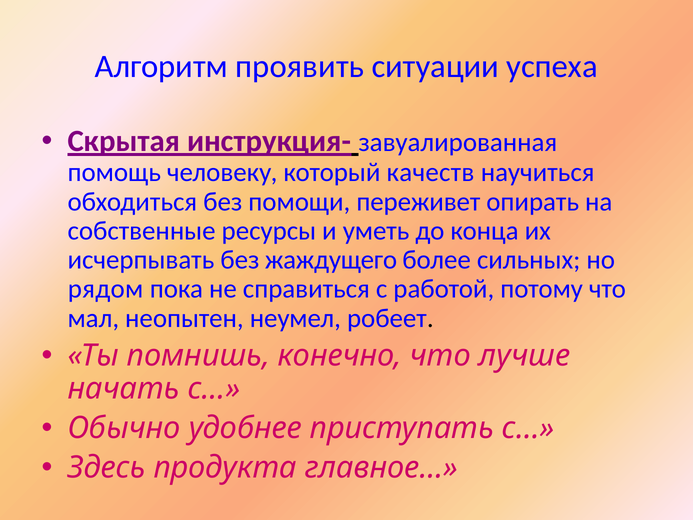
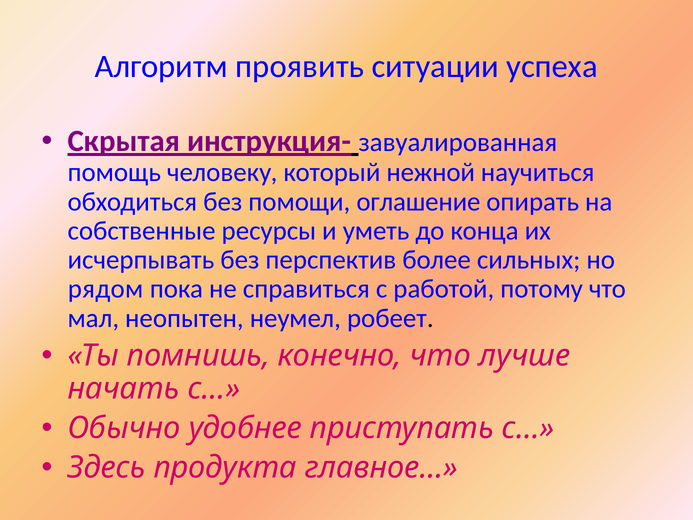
качеств: качеств -> нежной
переживет: переживет -> оглашение
жаждущего: жаждущего -> перспектив
